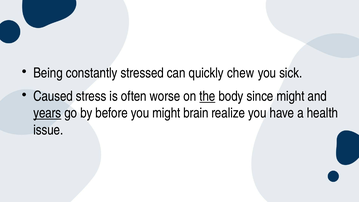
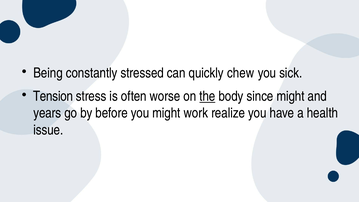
Caused: Caused -> Tension
years underline: present -> none
brain: brain -> work
